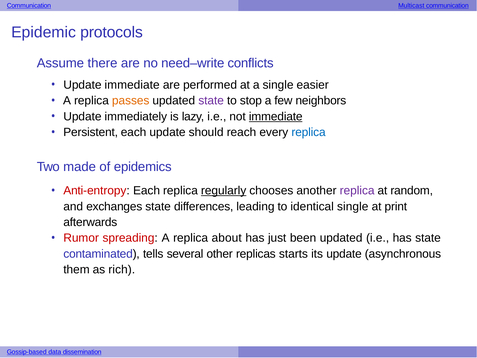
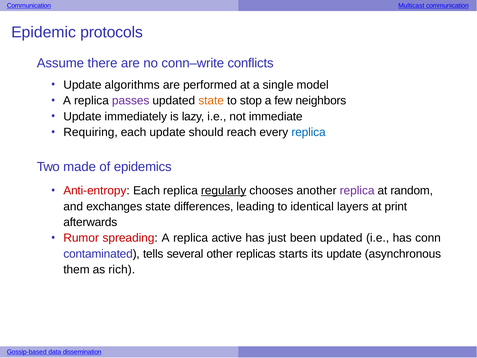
need–write: need–write -> conn–write
Update immediate: immediate -> algorithms
easier: easier -> model
passes colour: orange -> purple
state at (211, 101) colour: purple -> orange
immediate at (276, 117) underline: present -> none
Persistent: Persistent -> Requiring
identical single: single -> layers
about: about -> active
has state: state -> conn
